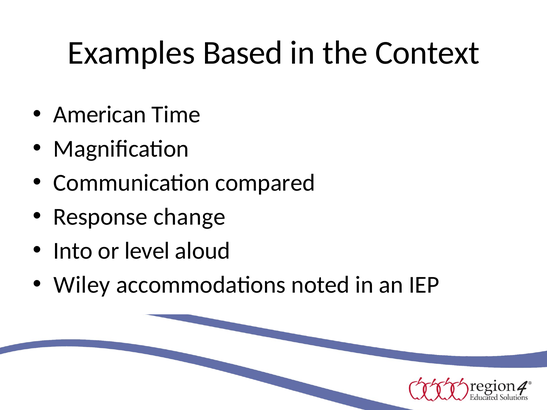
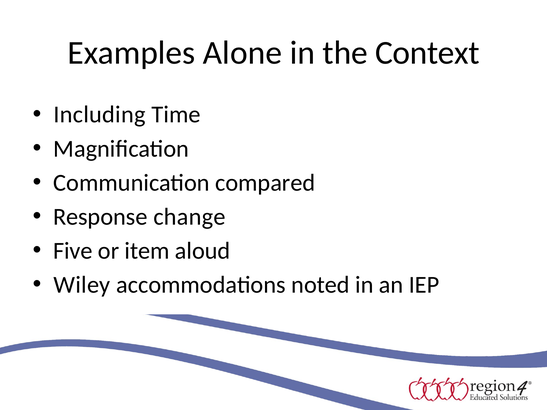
Based: Based -> Alone
American: American -> Including
Into: Into -> Five
level: level -> item
